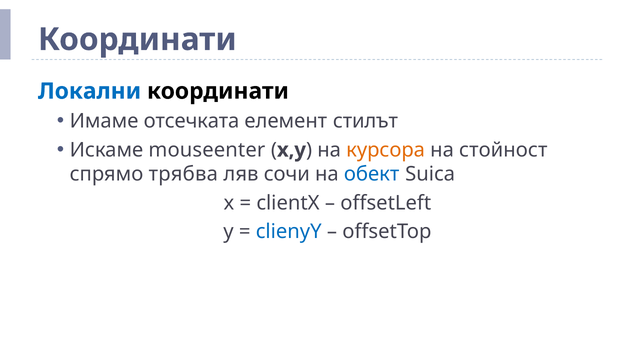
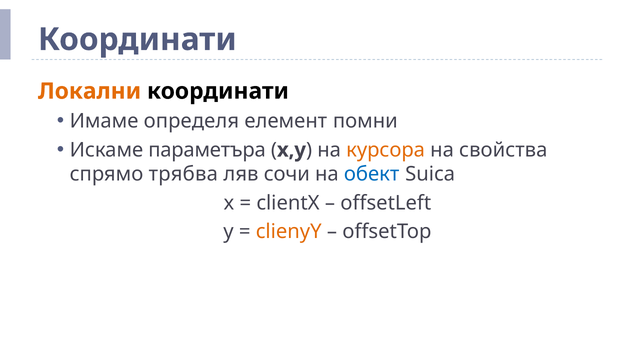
Локални colour: blue -> orange
отсечката: отсечката -> определя
стилът: стилът -> помни
mouseenter: mouseenter -> параметъра
стойност: стойност -> свойства
clienyY colour: blue -> orange
